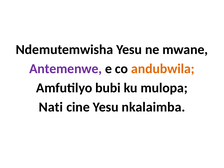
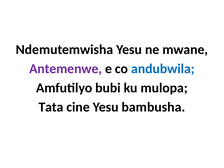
andubwila colour: orange -> blue
Nati: Nati -> Tata
nkalaimba: nkalaimba -> bambusha
